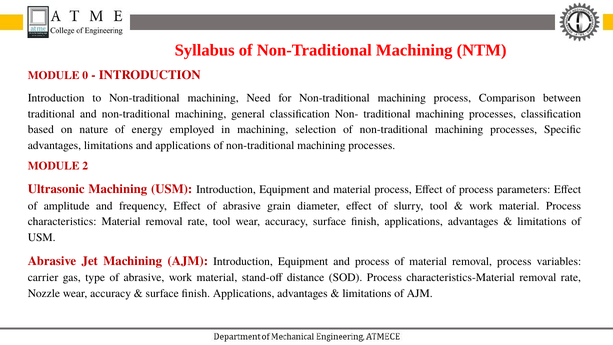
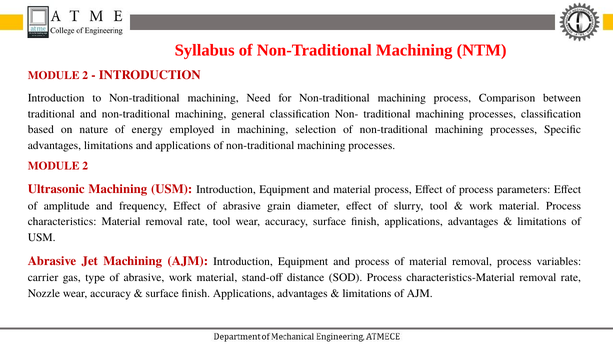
0 at (85, 75): 0 -> 2
